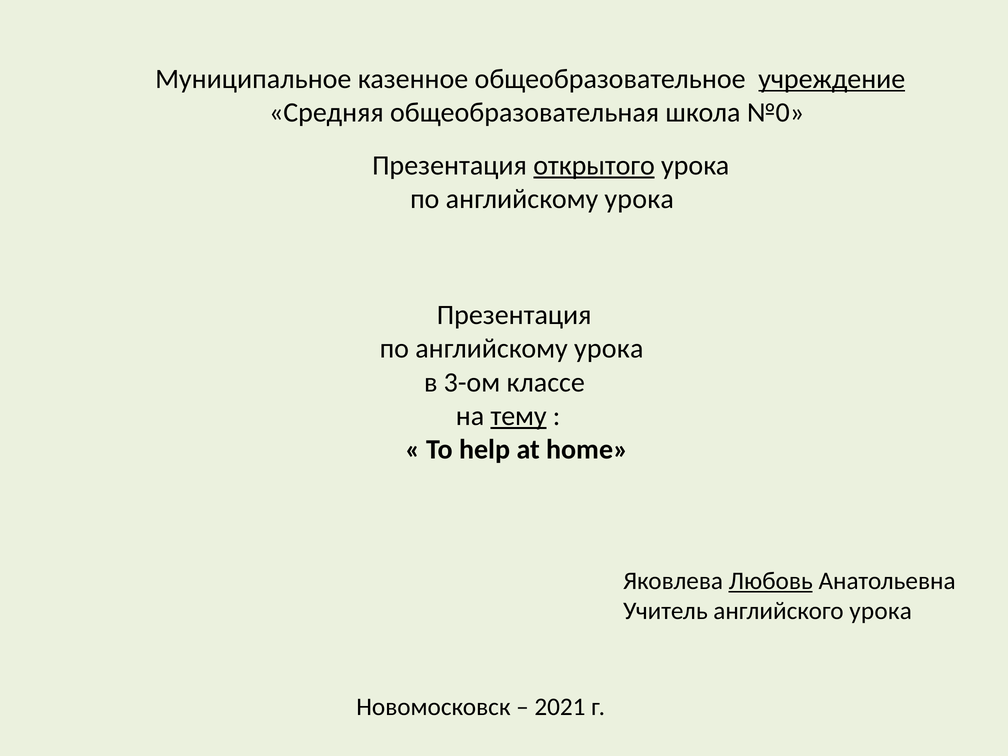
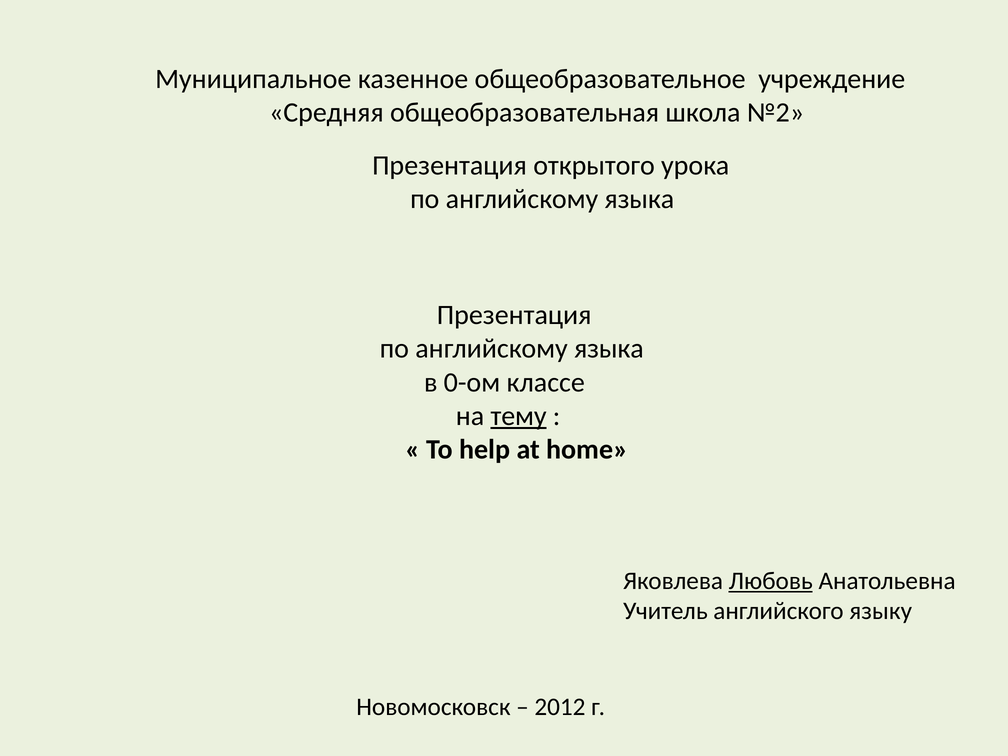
учреждение underline: present -> none
№0: №0 -> №2
открытого underline: present -> none
урока at (639, 199): урока -> языка
урока at (609, 349): урока -> языка
3-ом: 3-ом -> 0-ом
английского урока: урока -> языку
2021: 2021 -> 2012
